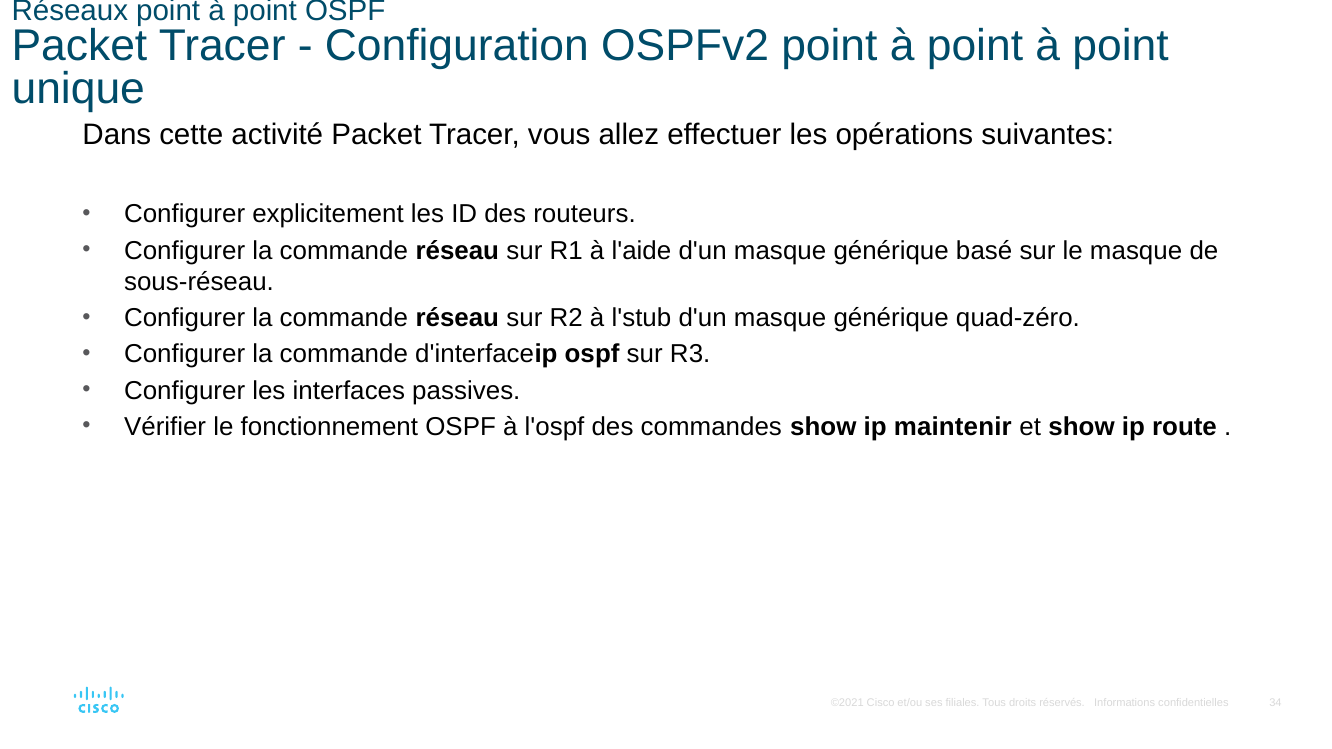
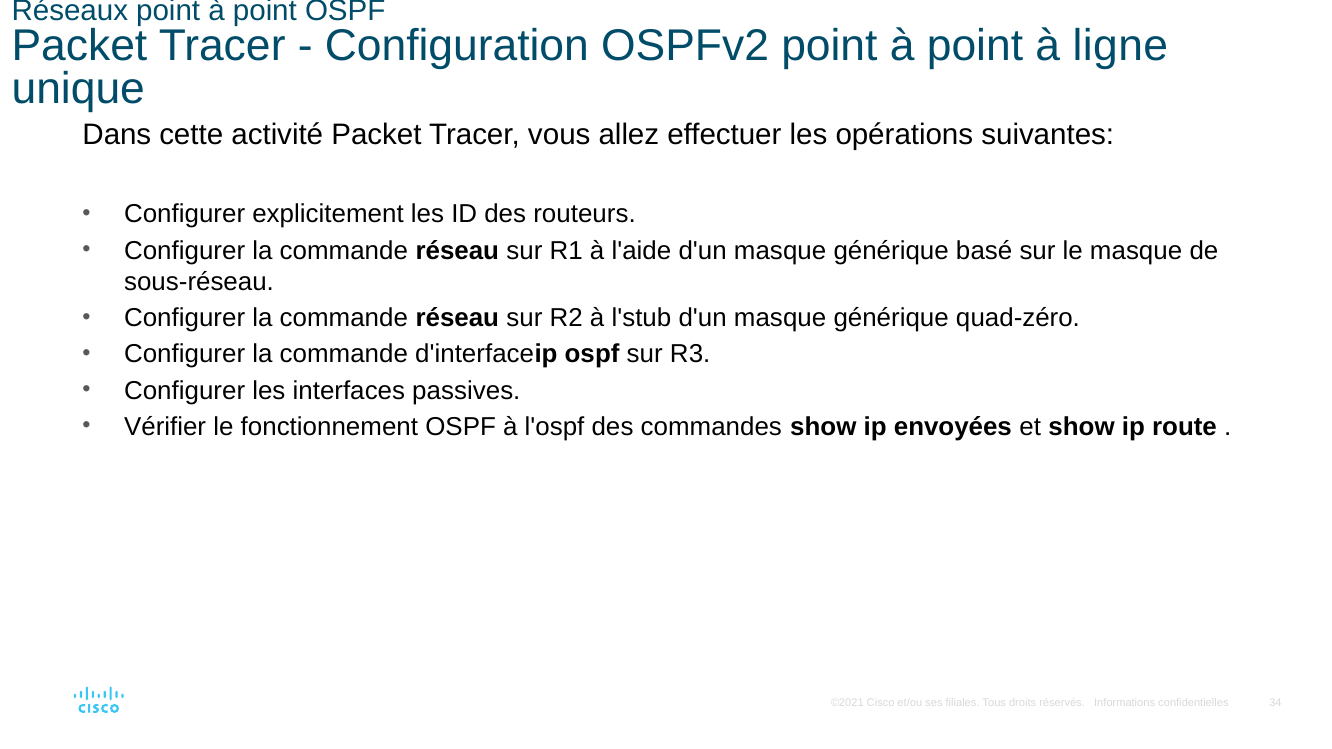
à point à point: point -> ligne
maintenir: maintenir -> envoyées
